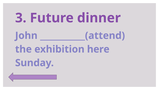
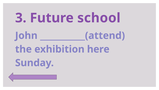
dinner: dinner -> school
